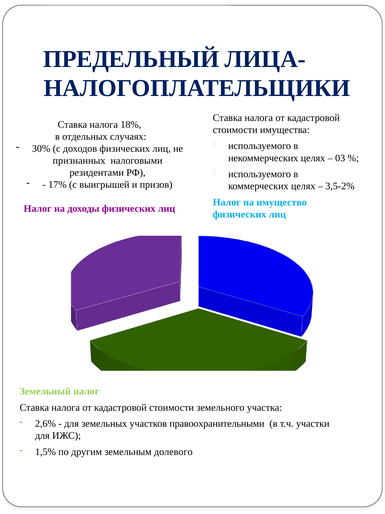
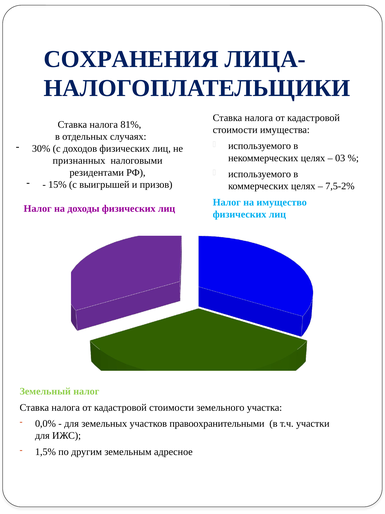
ПРЕДЕЛЬНЫЙ: ПРЕДЕЛЬНЫЙ -> СОХРАНЕНИЯ
18%: 18% -> 81%
17%: 17% -> 15%
3,5-2%: 3,5-2% -> 7,5-2%
2,6%: 2,6% -> 0,0%
долевого: долевого -> адресное
